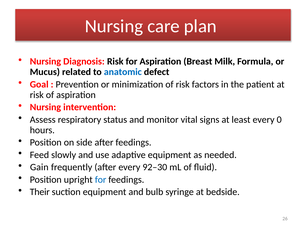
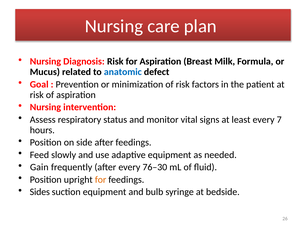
0: 0 -> 7
92–30: 92–30 -> 76–30
for at (101, 180) colour: blue -> orange
Their: Their -> Sides
